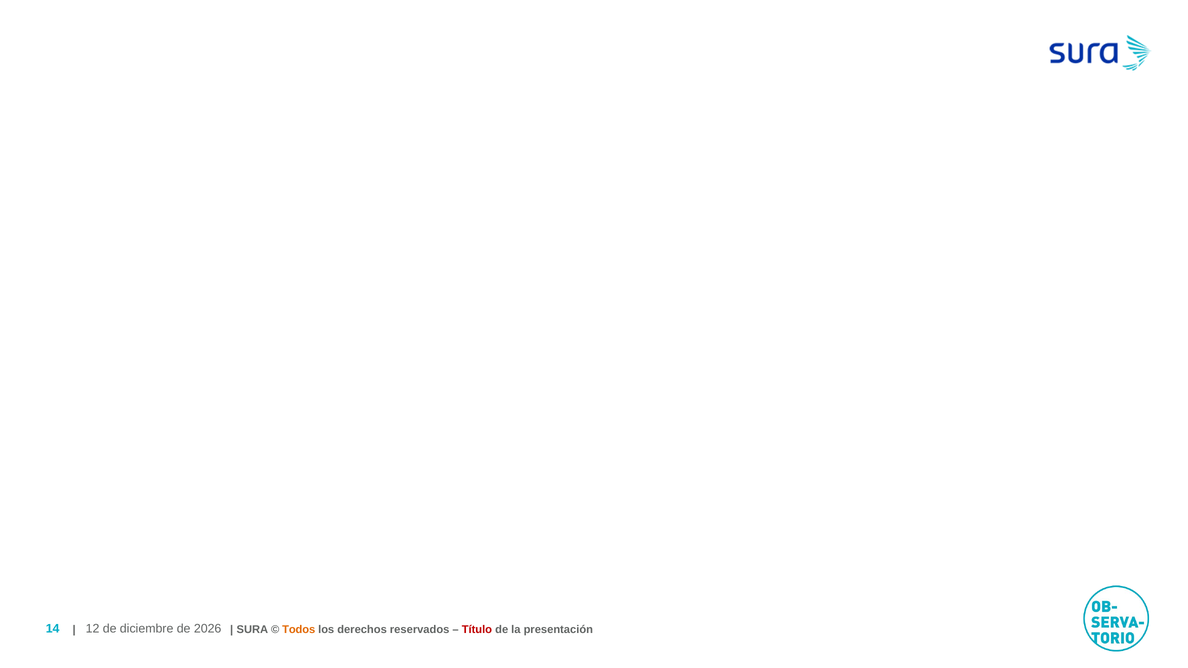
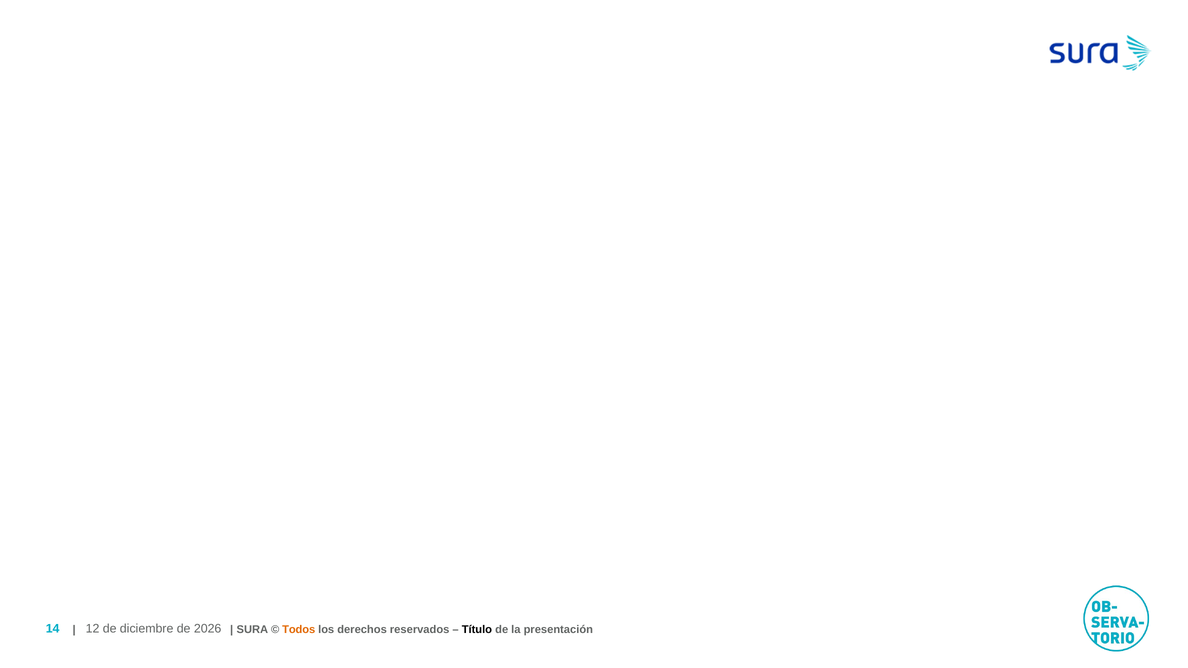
Título colour: red -> black
